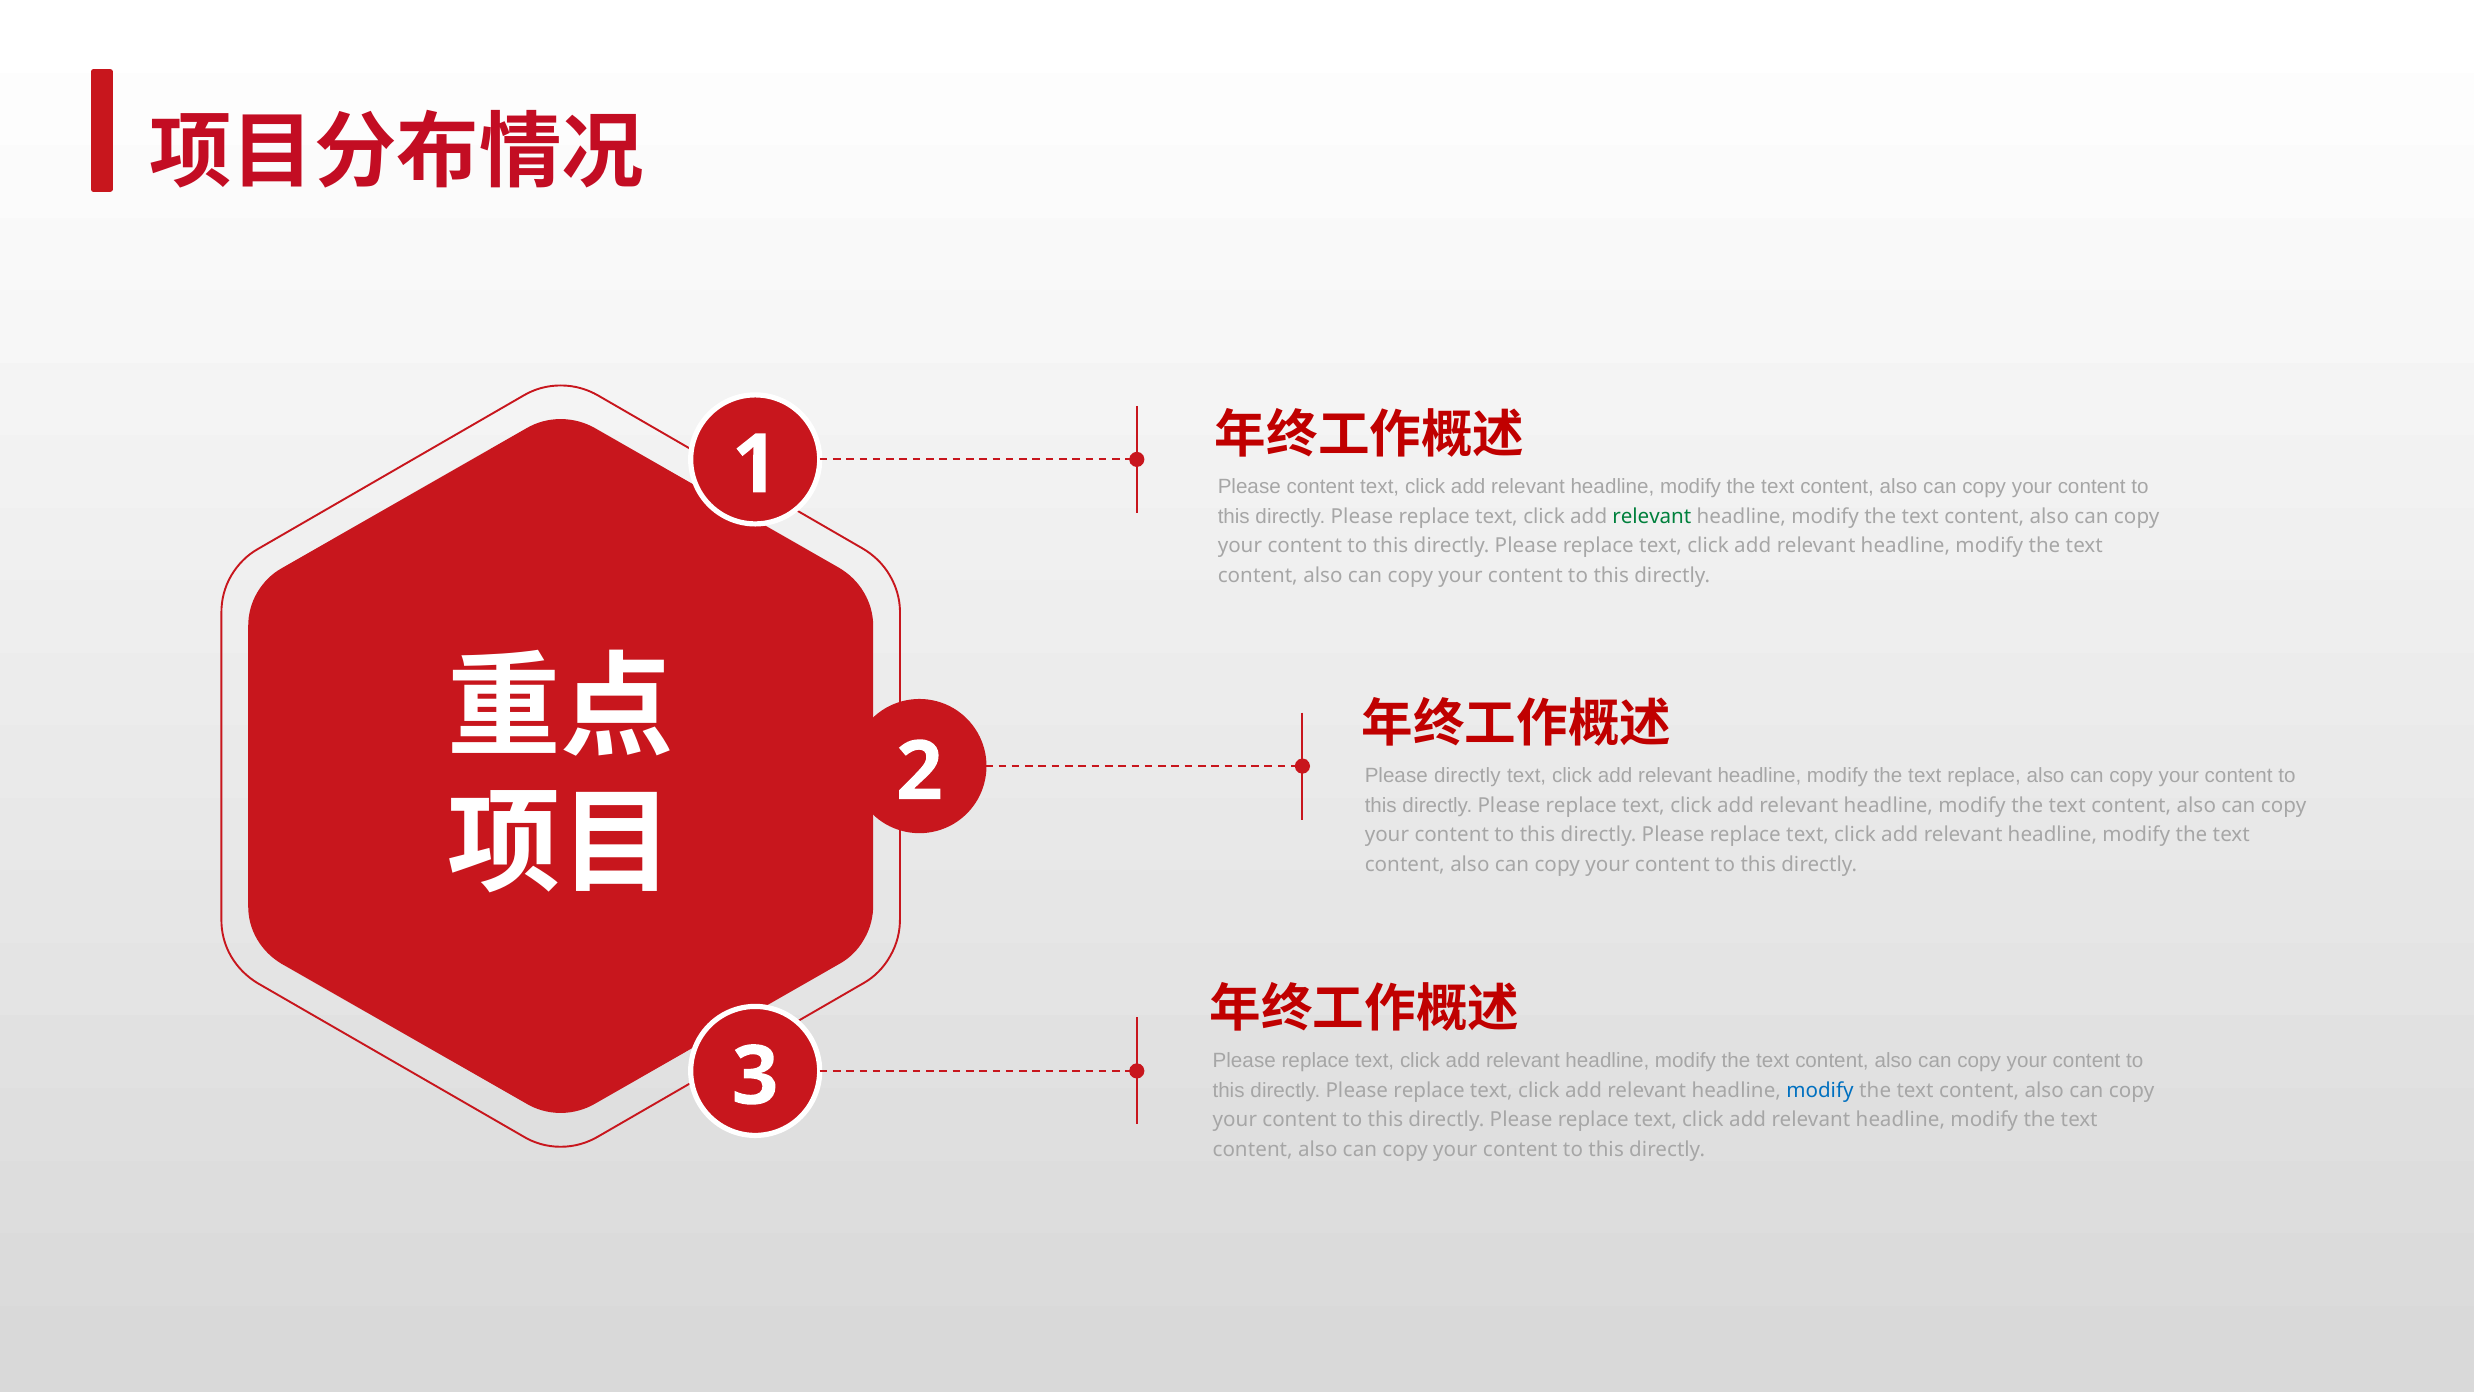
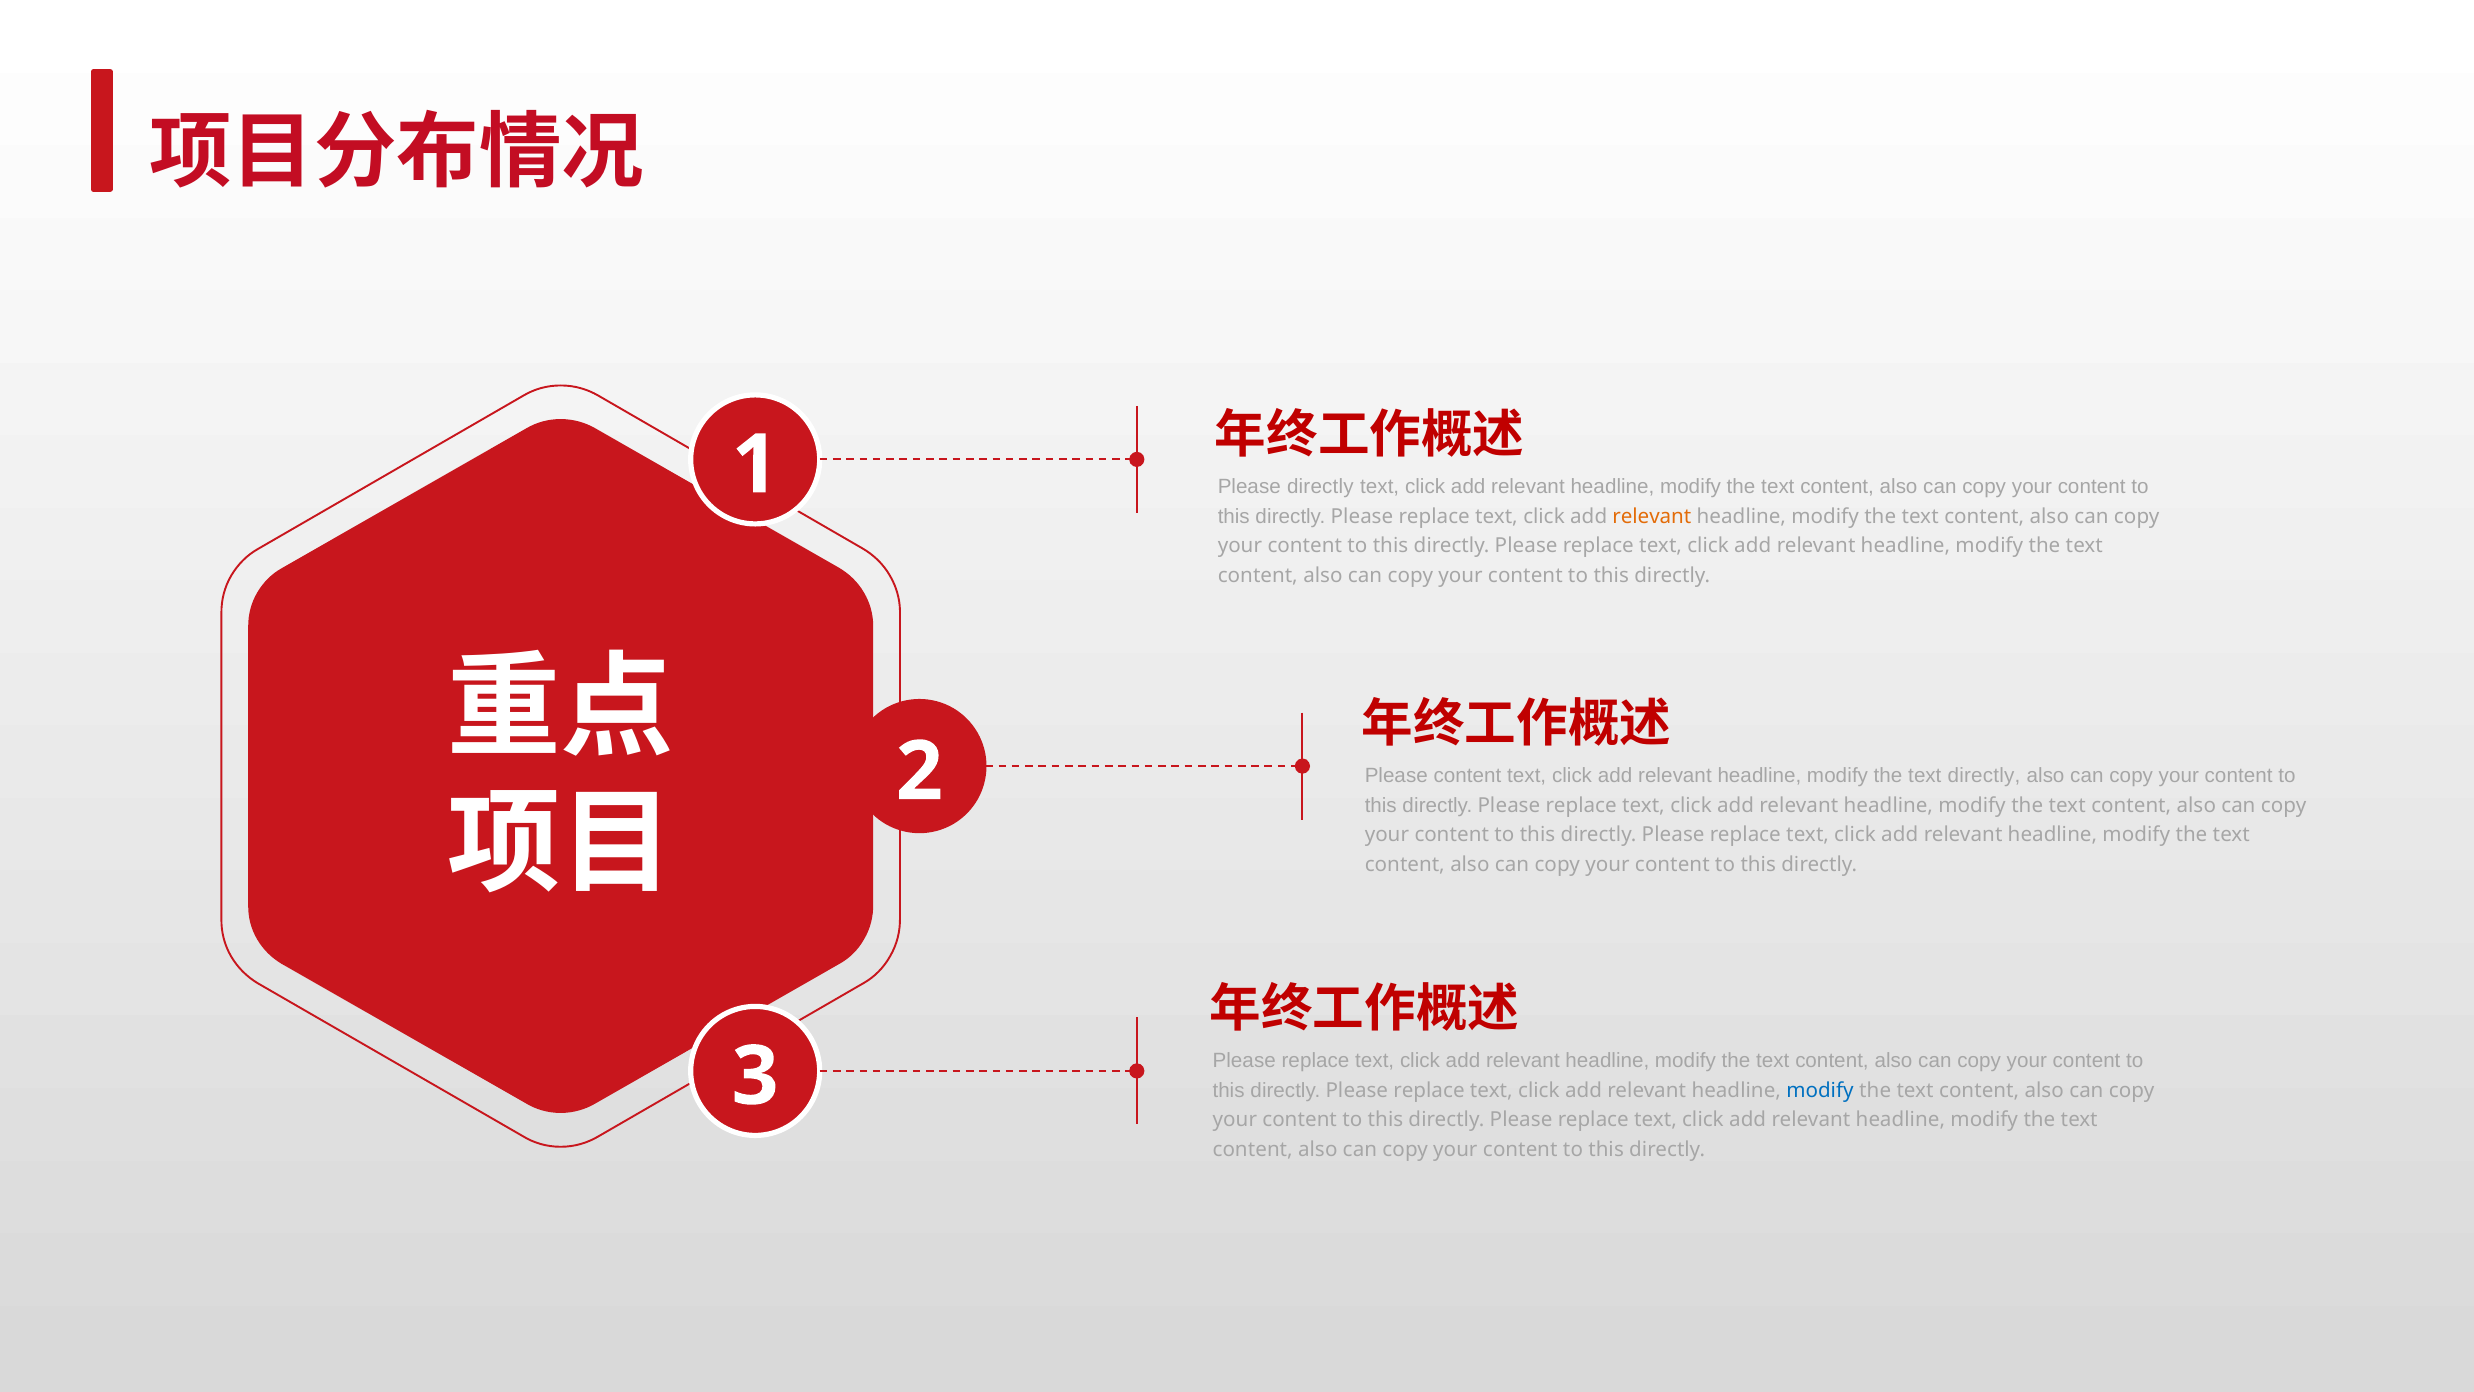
Please content: content -> directly
relevant at (1652, 516) colour: green -> orange
Please directly: directly -> content
text replace: replace -> directly
